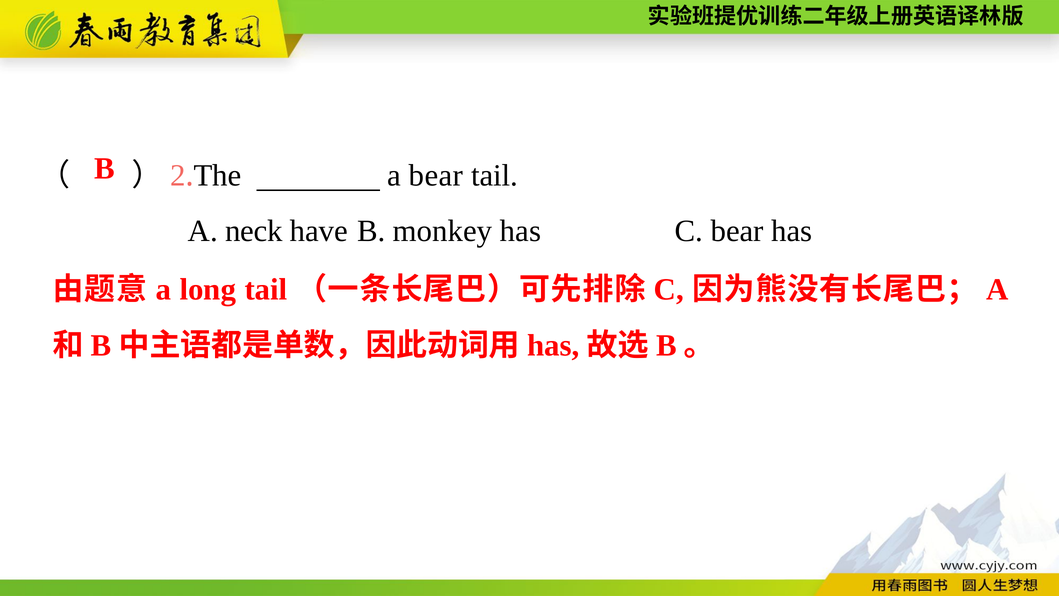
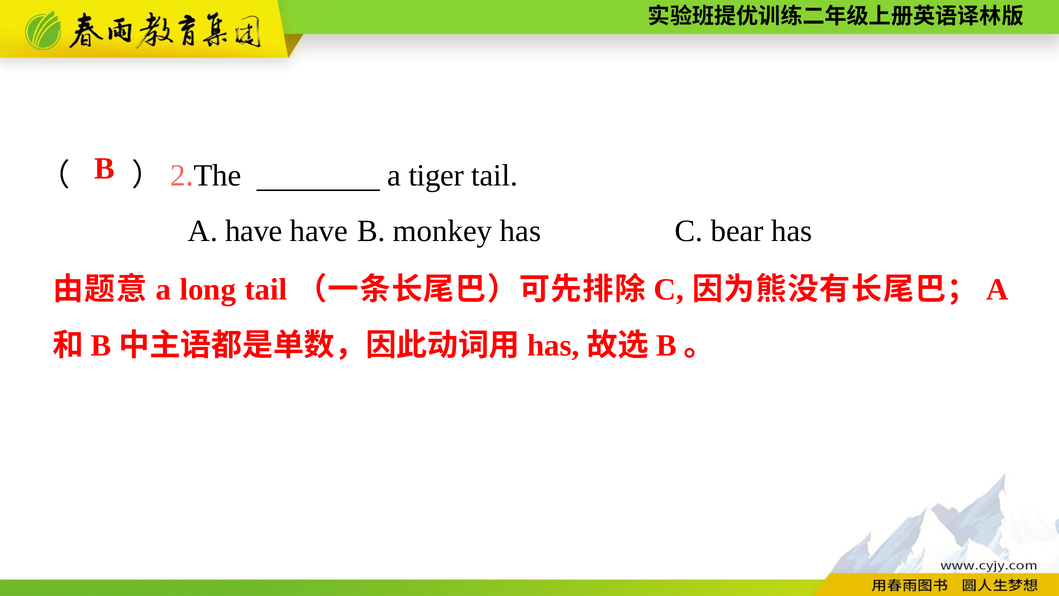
a bear: bear -> tiger
A neck: neck -> have
